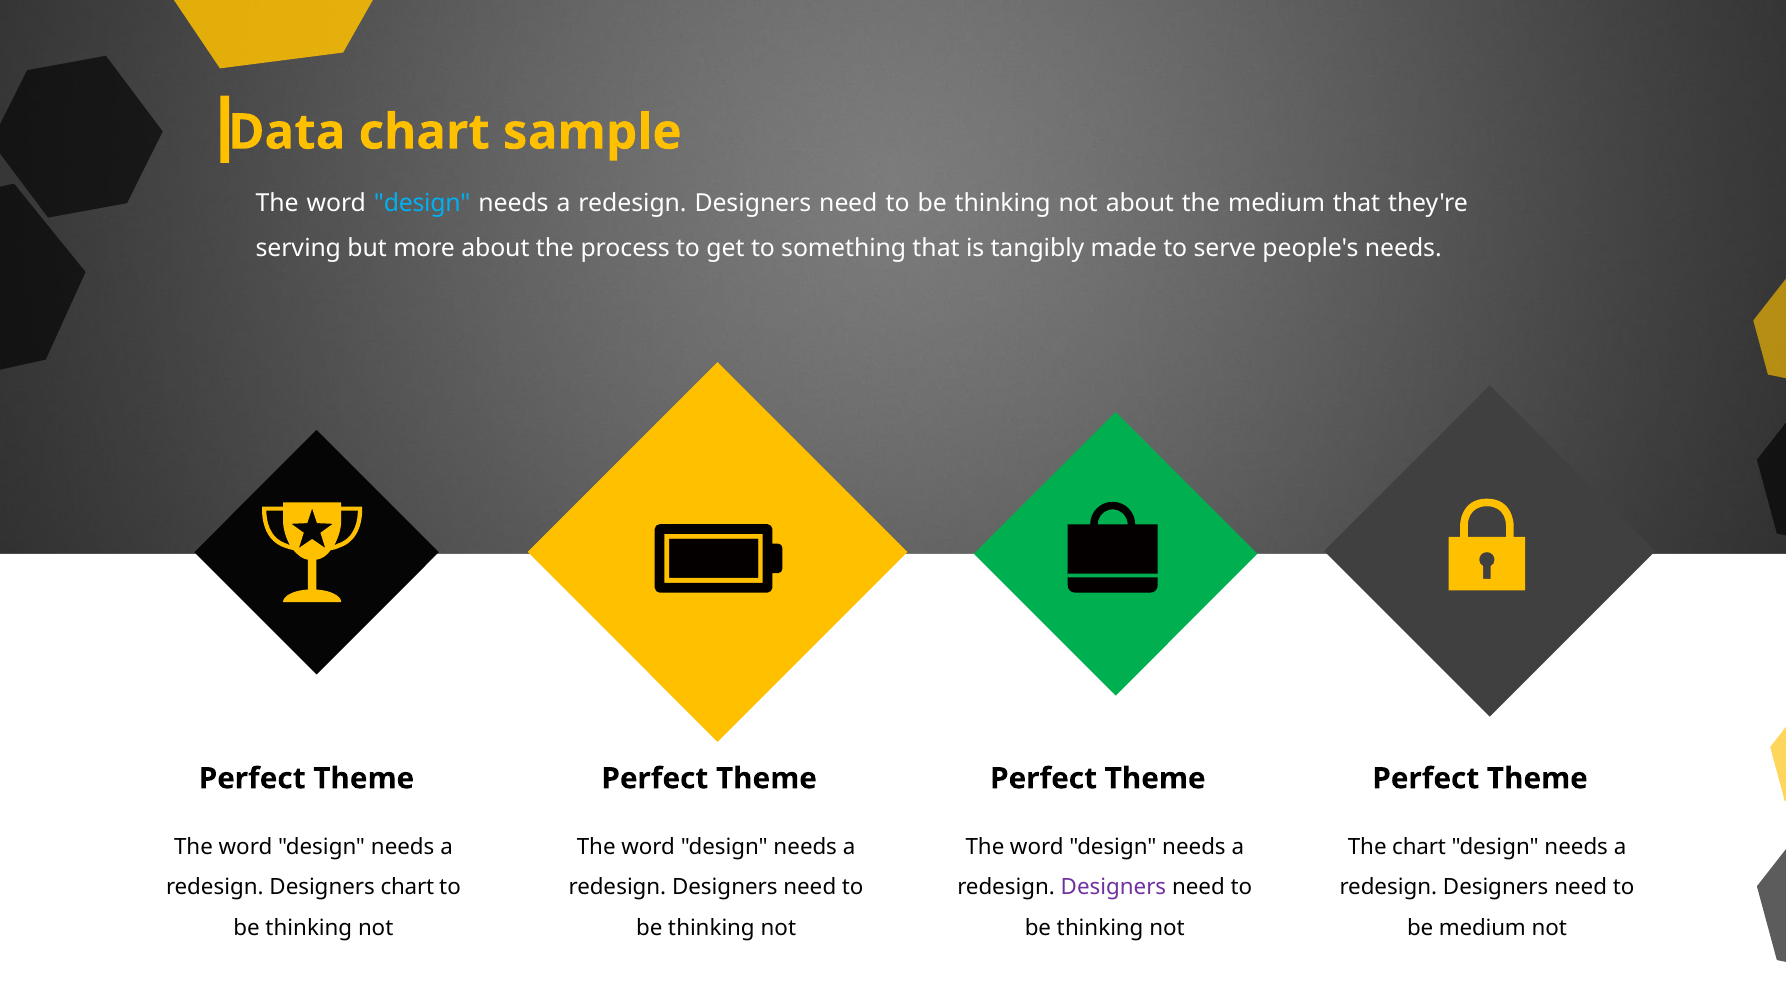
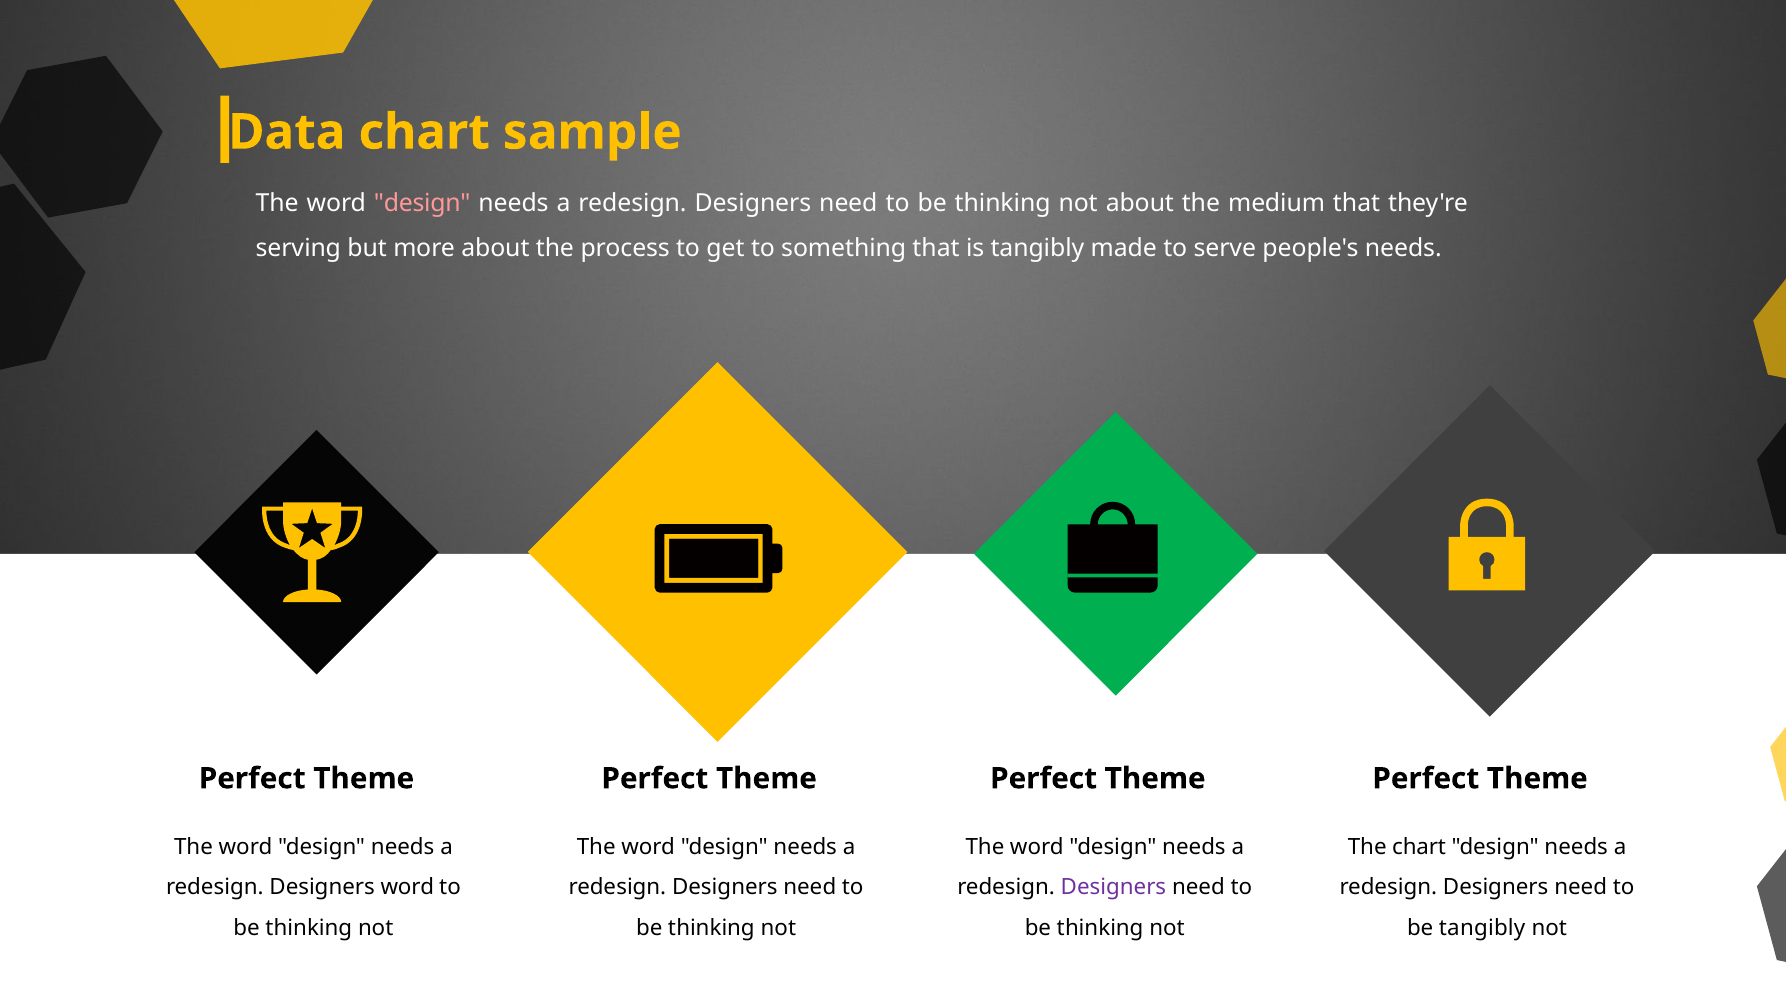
design at (422, 203) colour: light blue -> pink
Designers chart: chart -> word
be medium: medium -> tangibly
